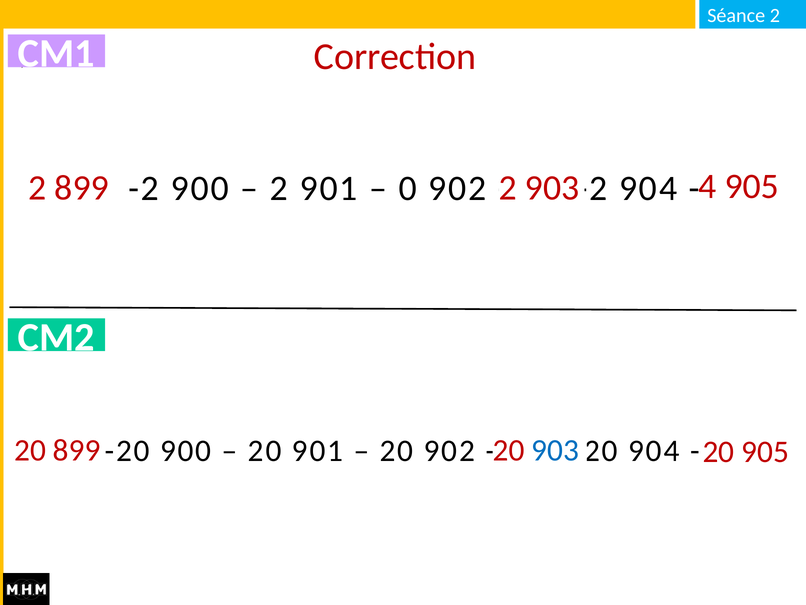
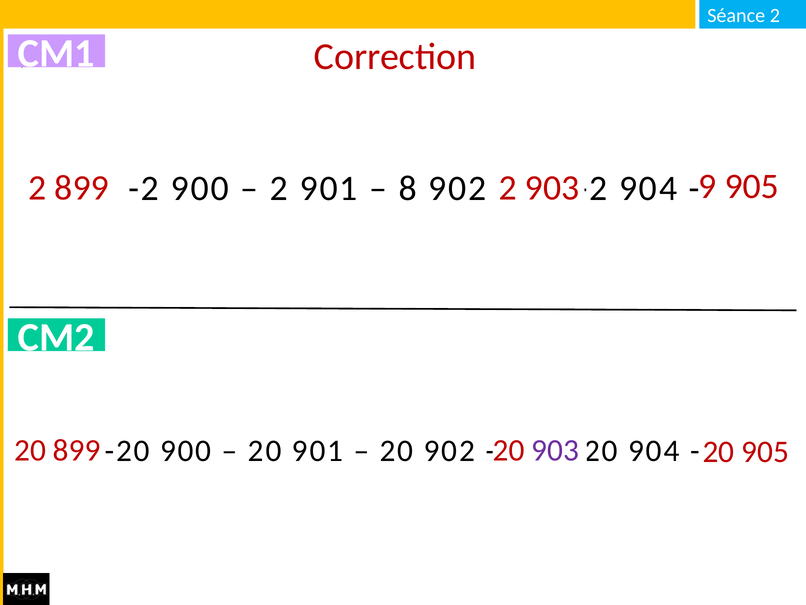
4: 4 -> 9
0: 0 -> 8
903 at (555, 450) colour: blue -> purple
